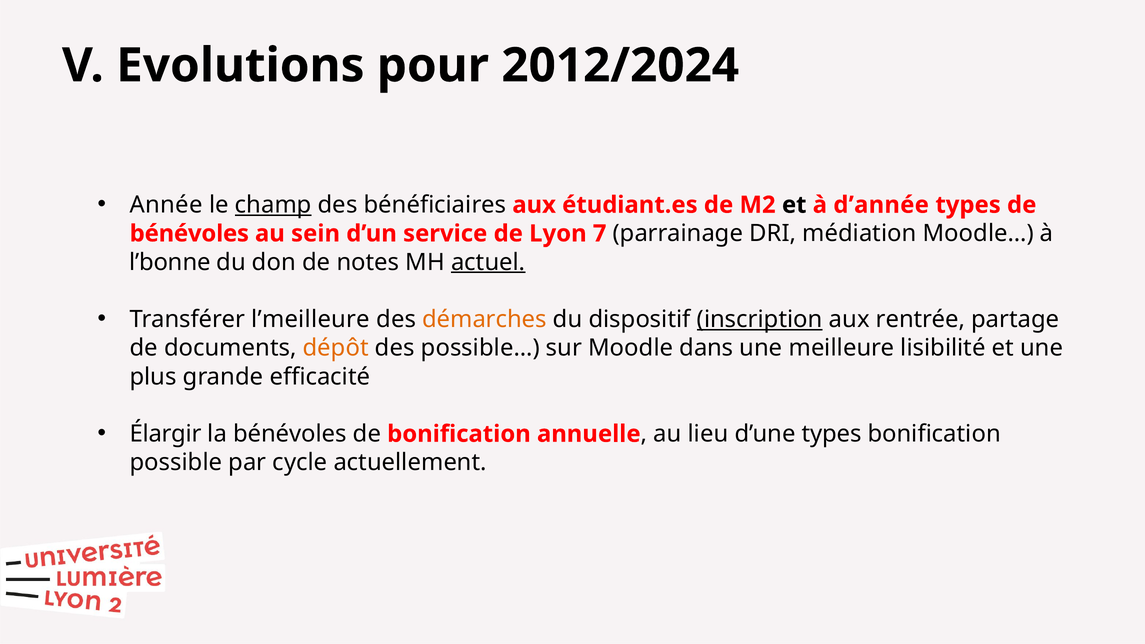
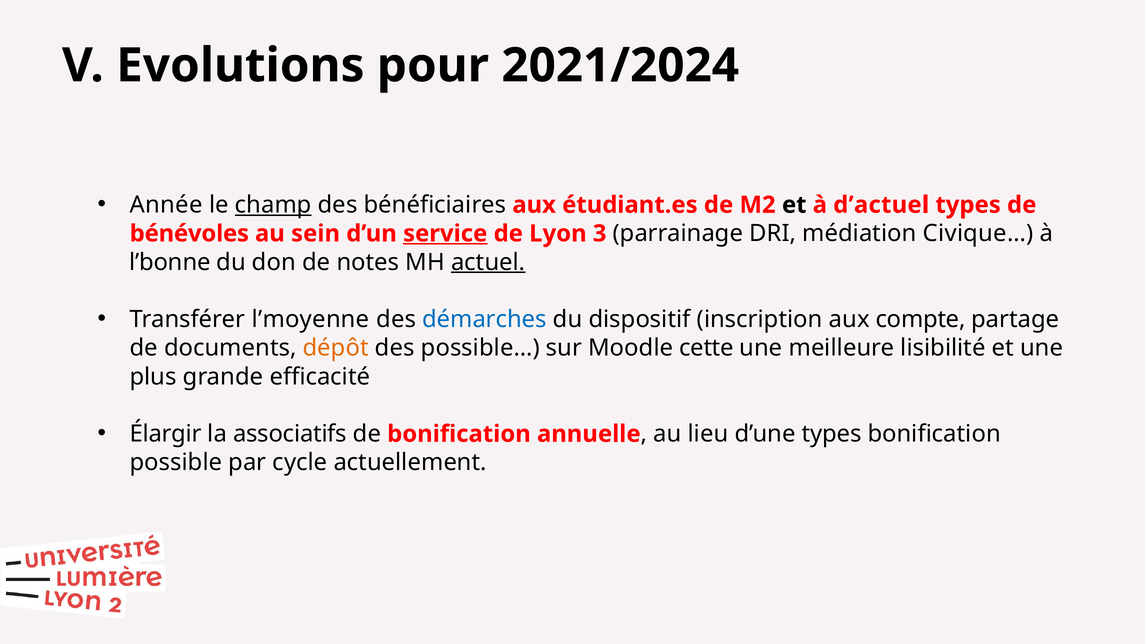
2012/2024: 2012/2024 -> 2021/2024
d’année: d’année -> d’actuel
service underline: none -> present
7: 7 -> 3
Moodle…: Moodle… -> Civique…
l’meilleure: l’meilleure -> l’moyenne
démarches colour: orange -> blue
inscription underline: present -> none
rentrée: rentrée -> compte
dans: dans -> cette
la bénévoles: bénévoles -> associatifs
